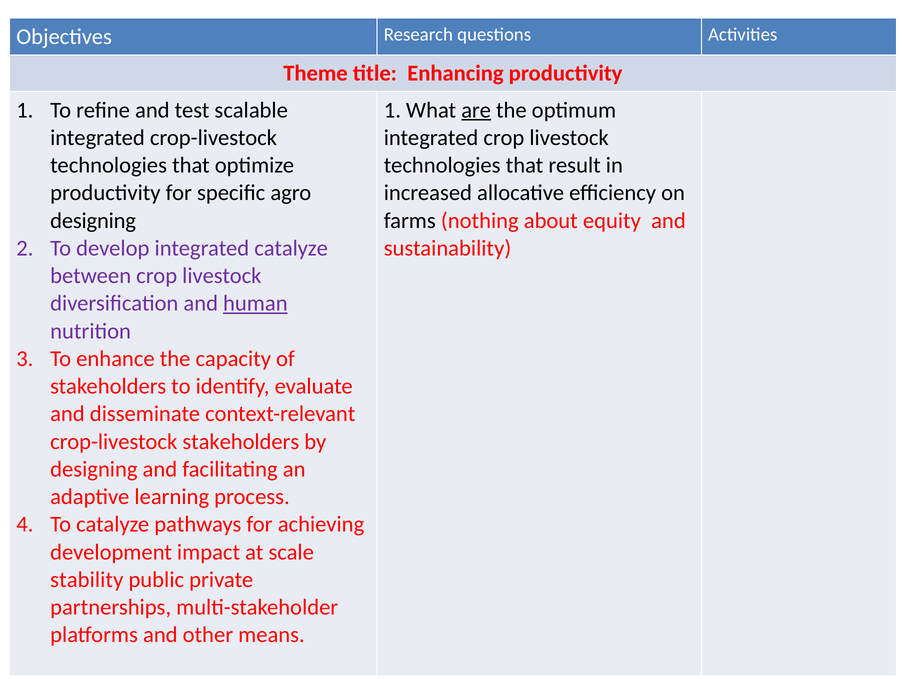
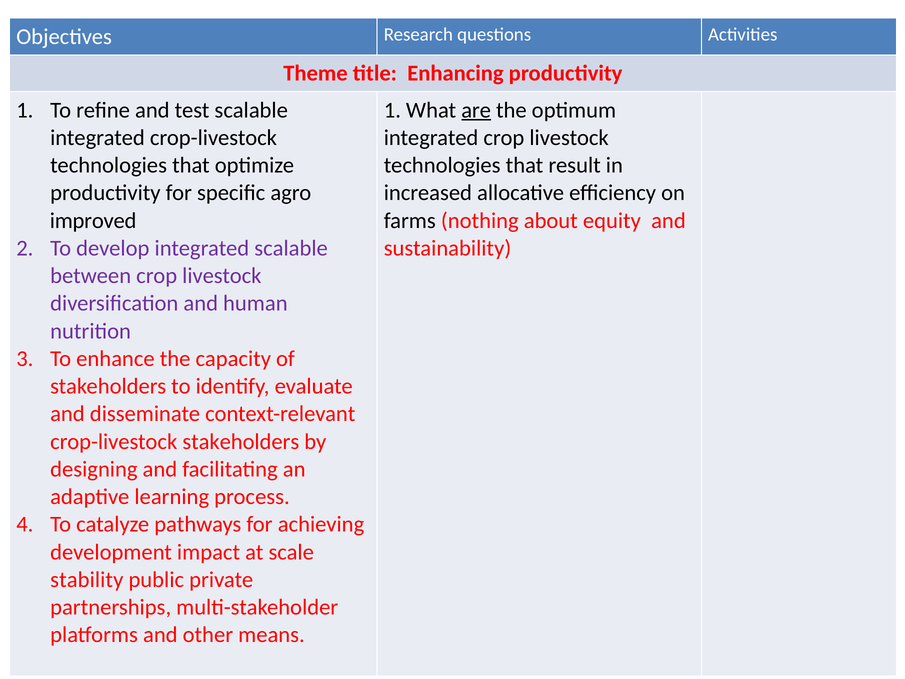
designing at (93, 221): designing -> improved
integrated catalyze: catalyze -> scalable
human underline: present -> none
